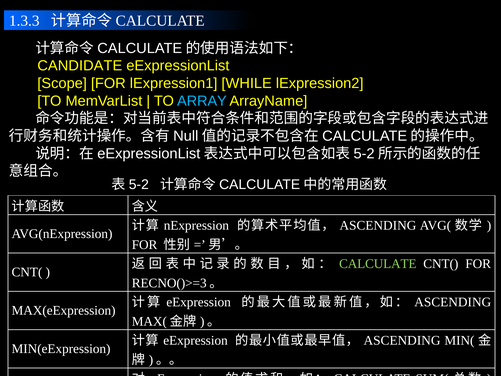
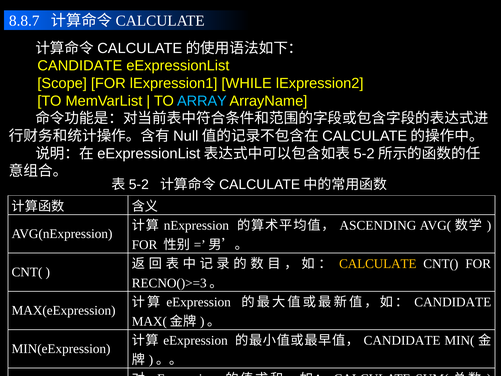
1.3.3: 1.3.3 -> 8.8.7
CALCULATE at (378, 264) colour: light green -> yellow
ASCENDING at (453, 302): ASCENDING -> CANDIDATE
ASCENDING at (402, 340): ASCENDING -> CANDIDATE
